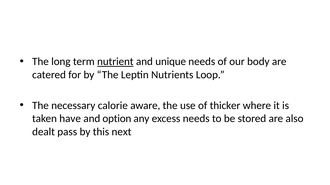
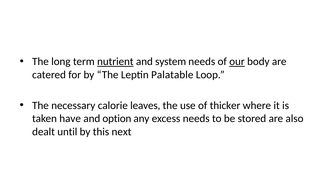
unique: unique -> system
our underline: none -> present
Nutrients: Nutrients -> Palatable
aware: aware -> leaves
pass: pass -> until
